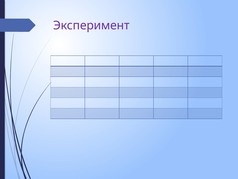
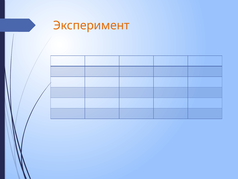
Эксперимент colour: purple -> orange
